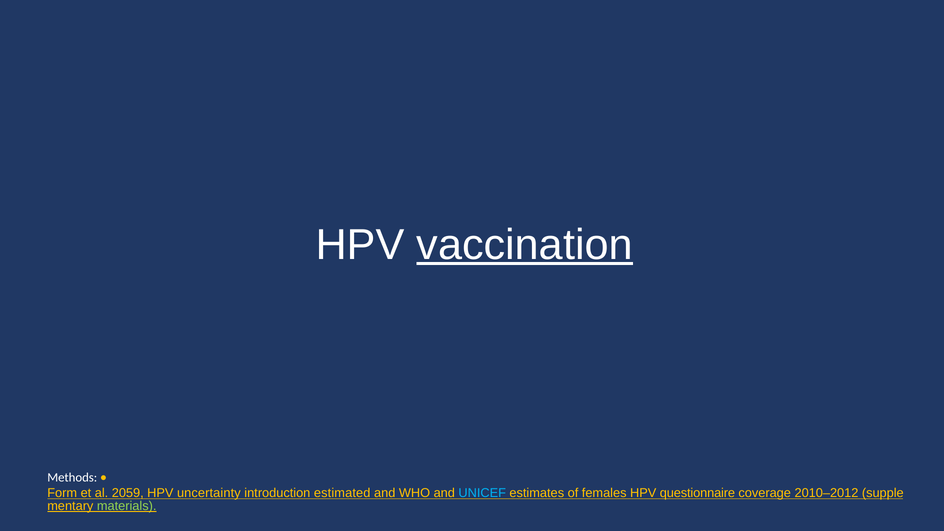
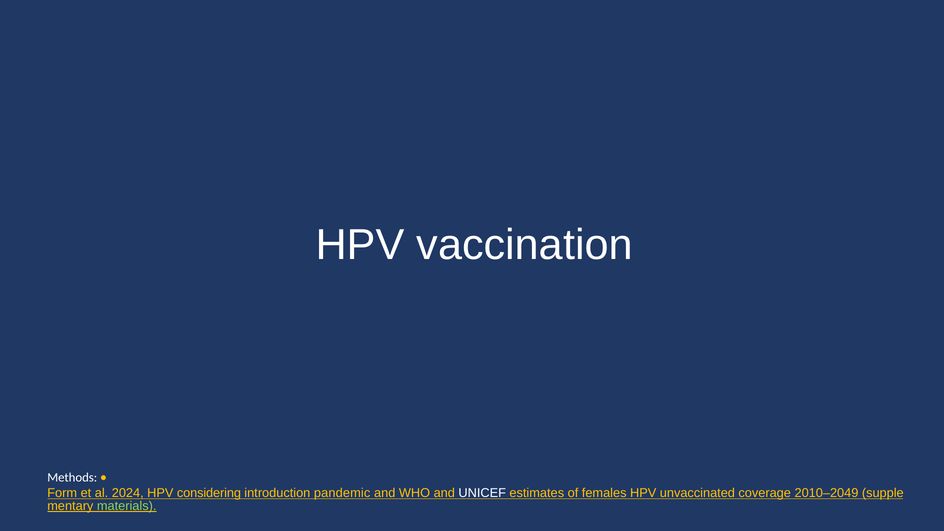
vaccination underline: present -> none
2059: 2059 -> 2024
uncertainty: uncertainty -> considering
estimated: estimated -> pandemic
UNICEF colour: light blue -> white
questionnaire: questionnaire -> unvaccinated
2010–2012: 2010–2012 -> 2010–2049
